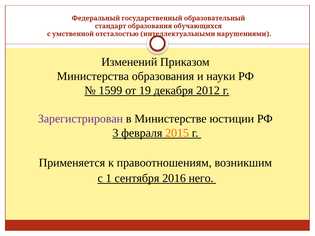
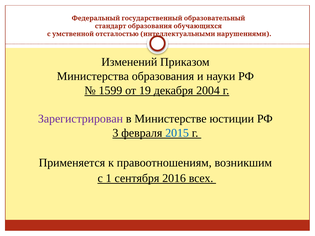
2012: 2012 -> 2004
2015 colour: orange -> blue
него: него -> всех
